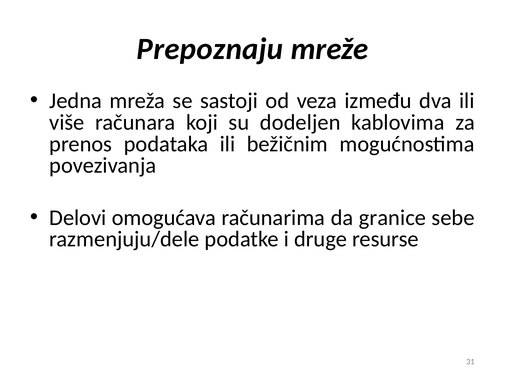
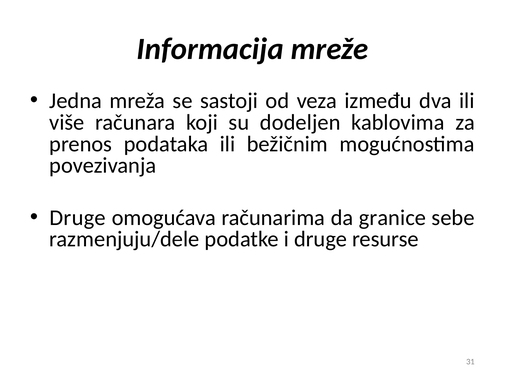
Prepoznaju: Prepoznaju -> Informacija
Delovi at (78, 217): Delovi -> Druge
